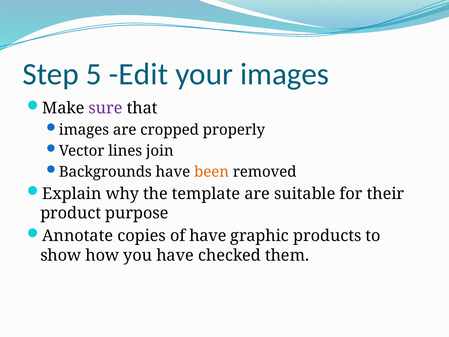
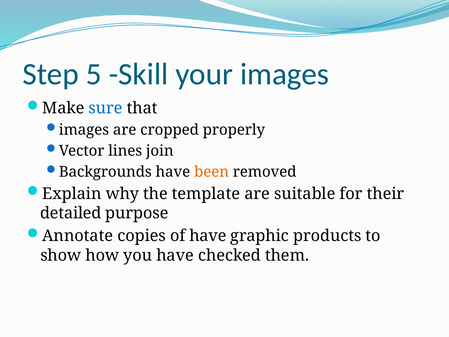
Edit: Edit -> Skill
sure colour: purple -> blue
product: product -> detailed
